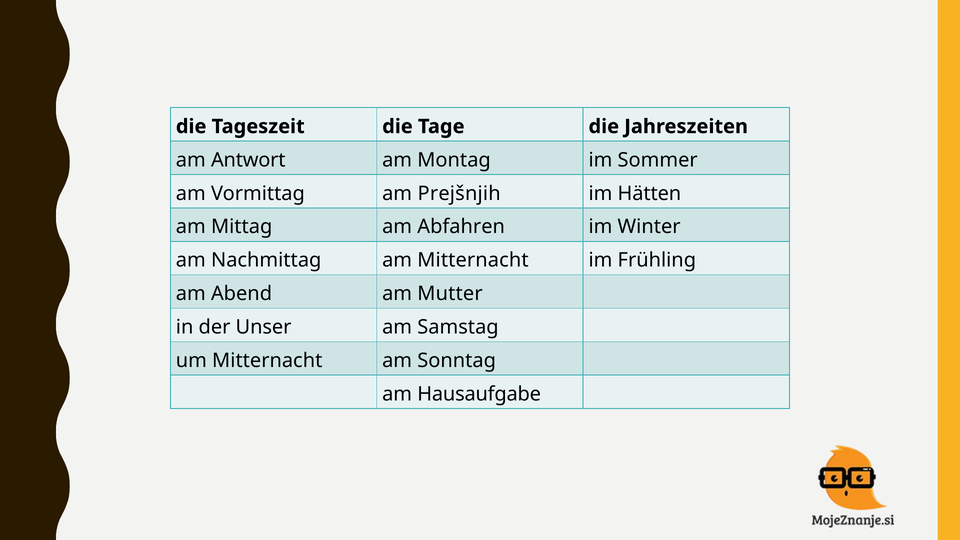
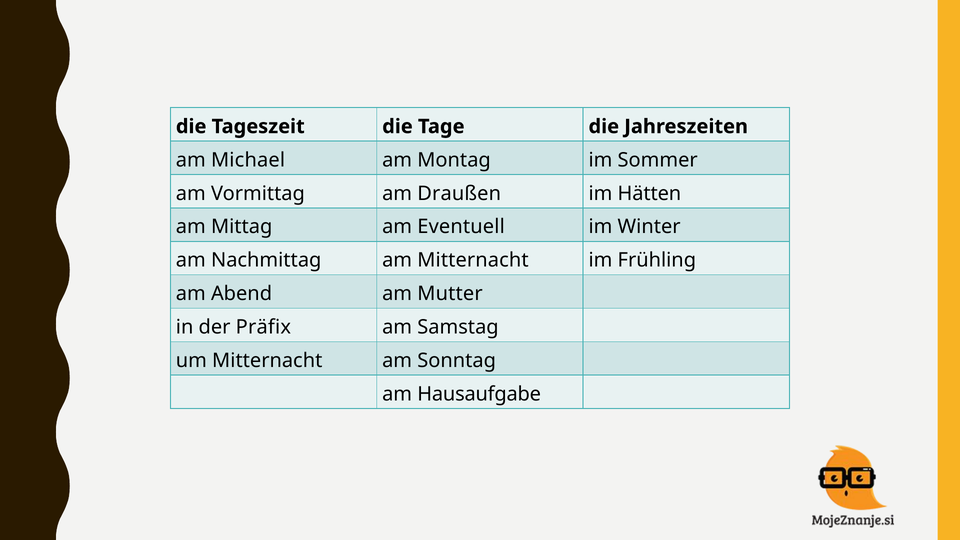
Antwort: Antwort -> Michael
Prejšnjih: Prejšnjih -> Draußen
Abfahren: Abfahren -> Eventuell
Unser: Unser -> Präfix
